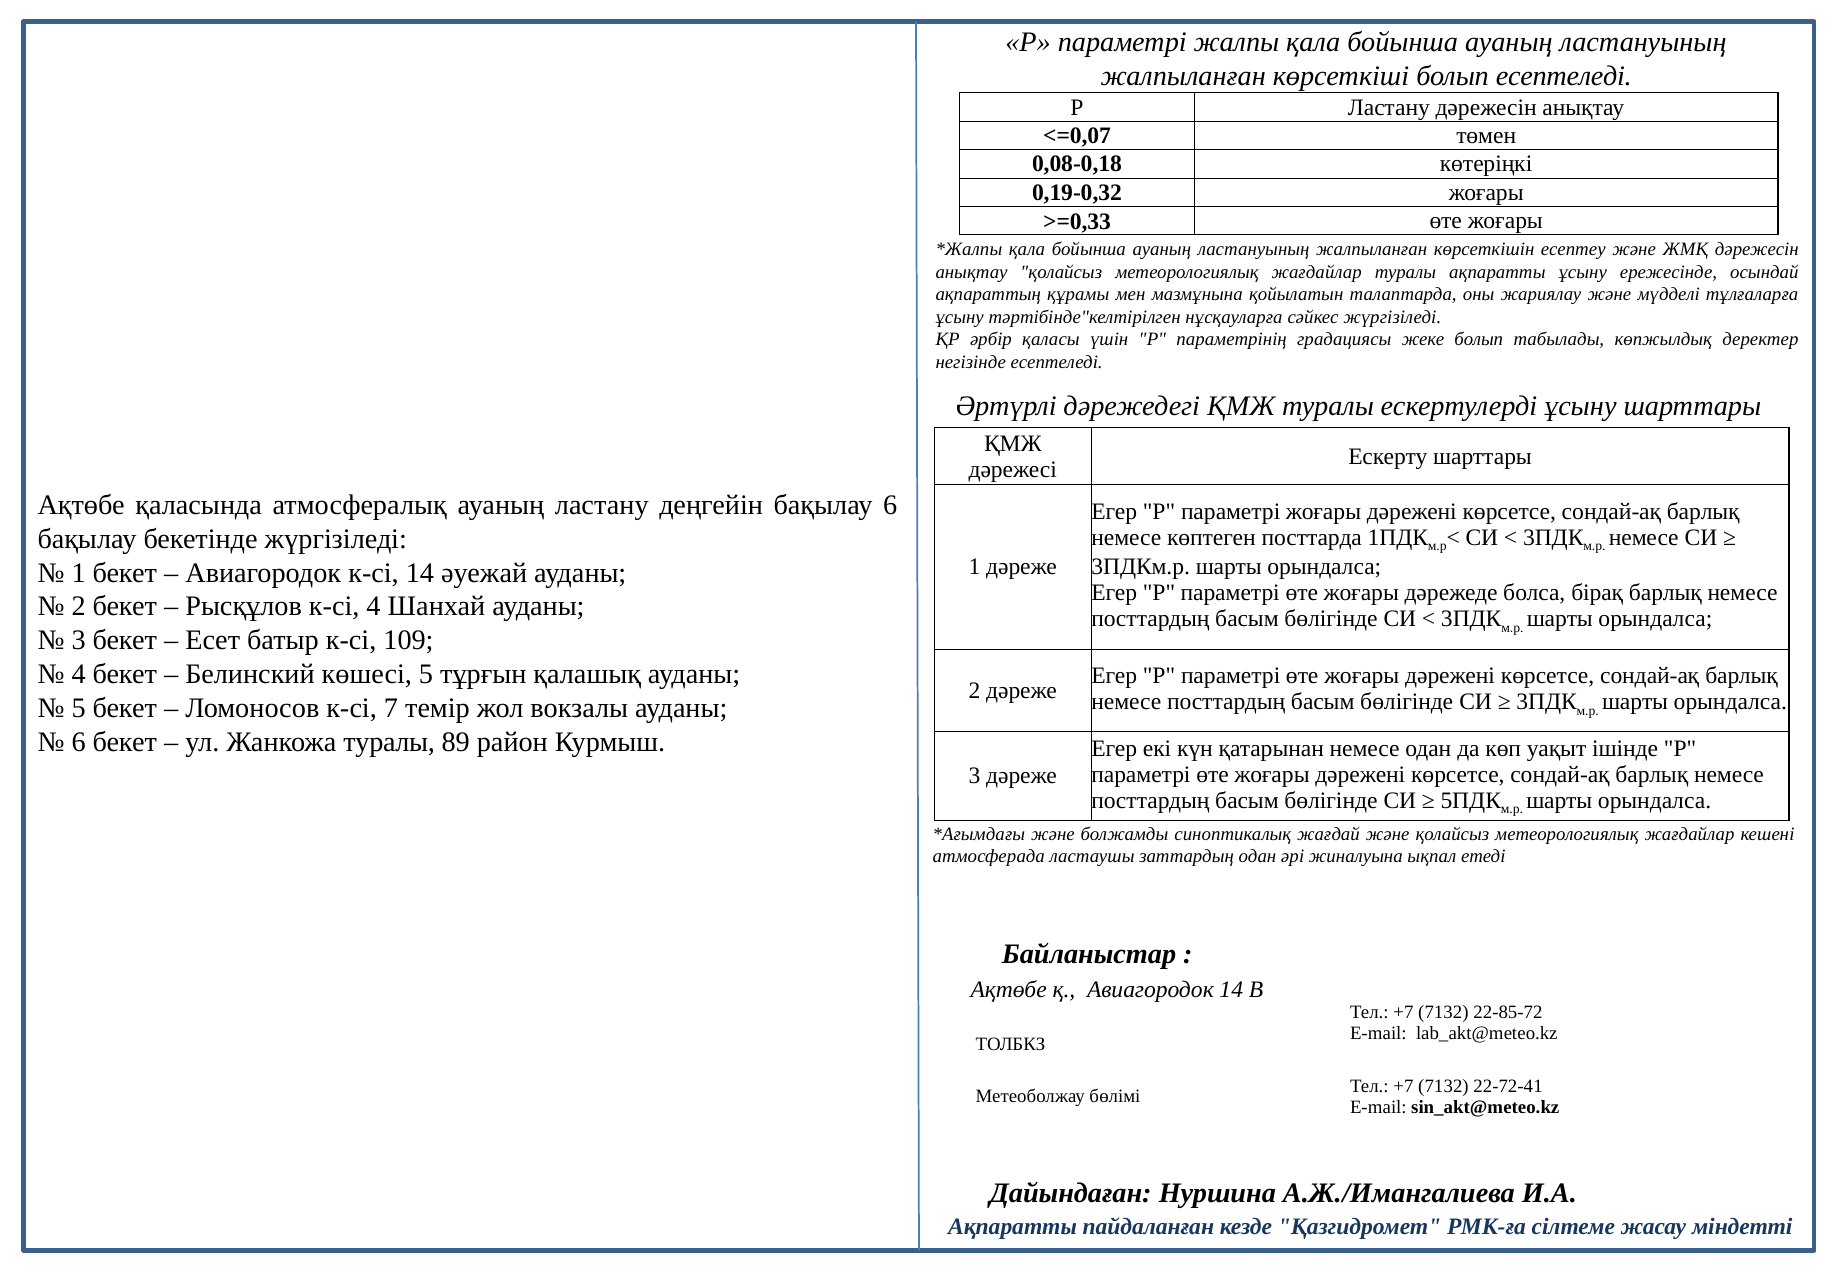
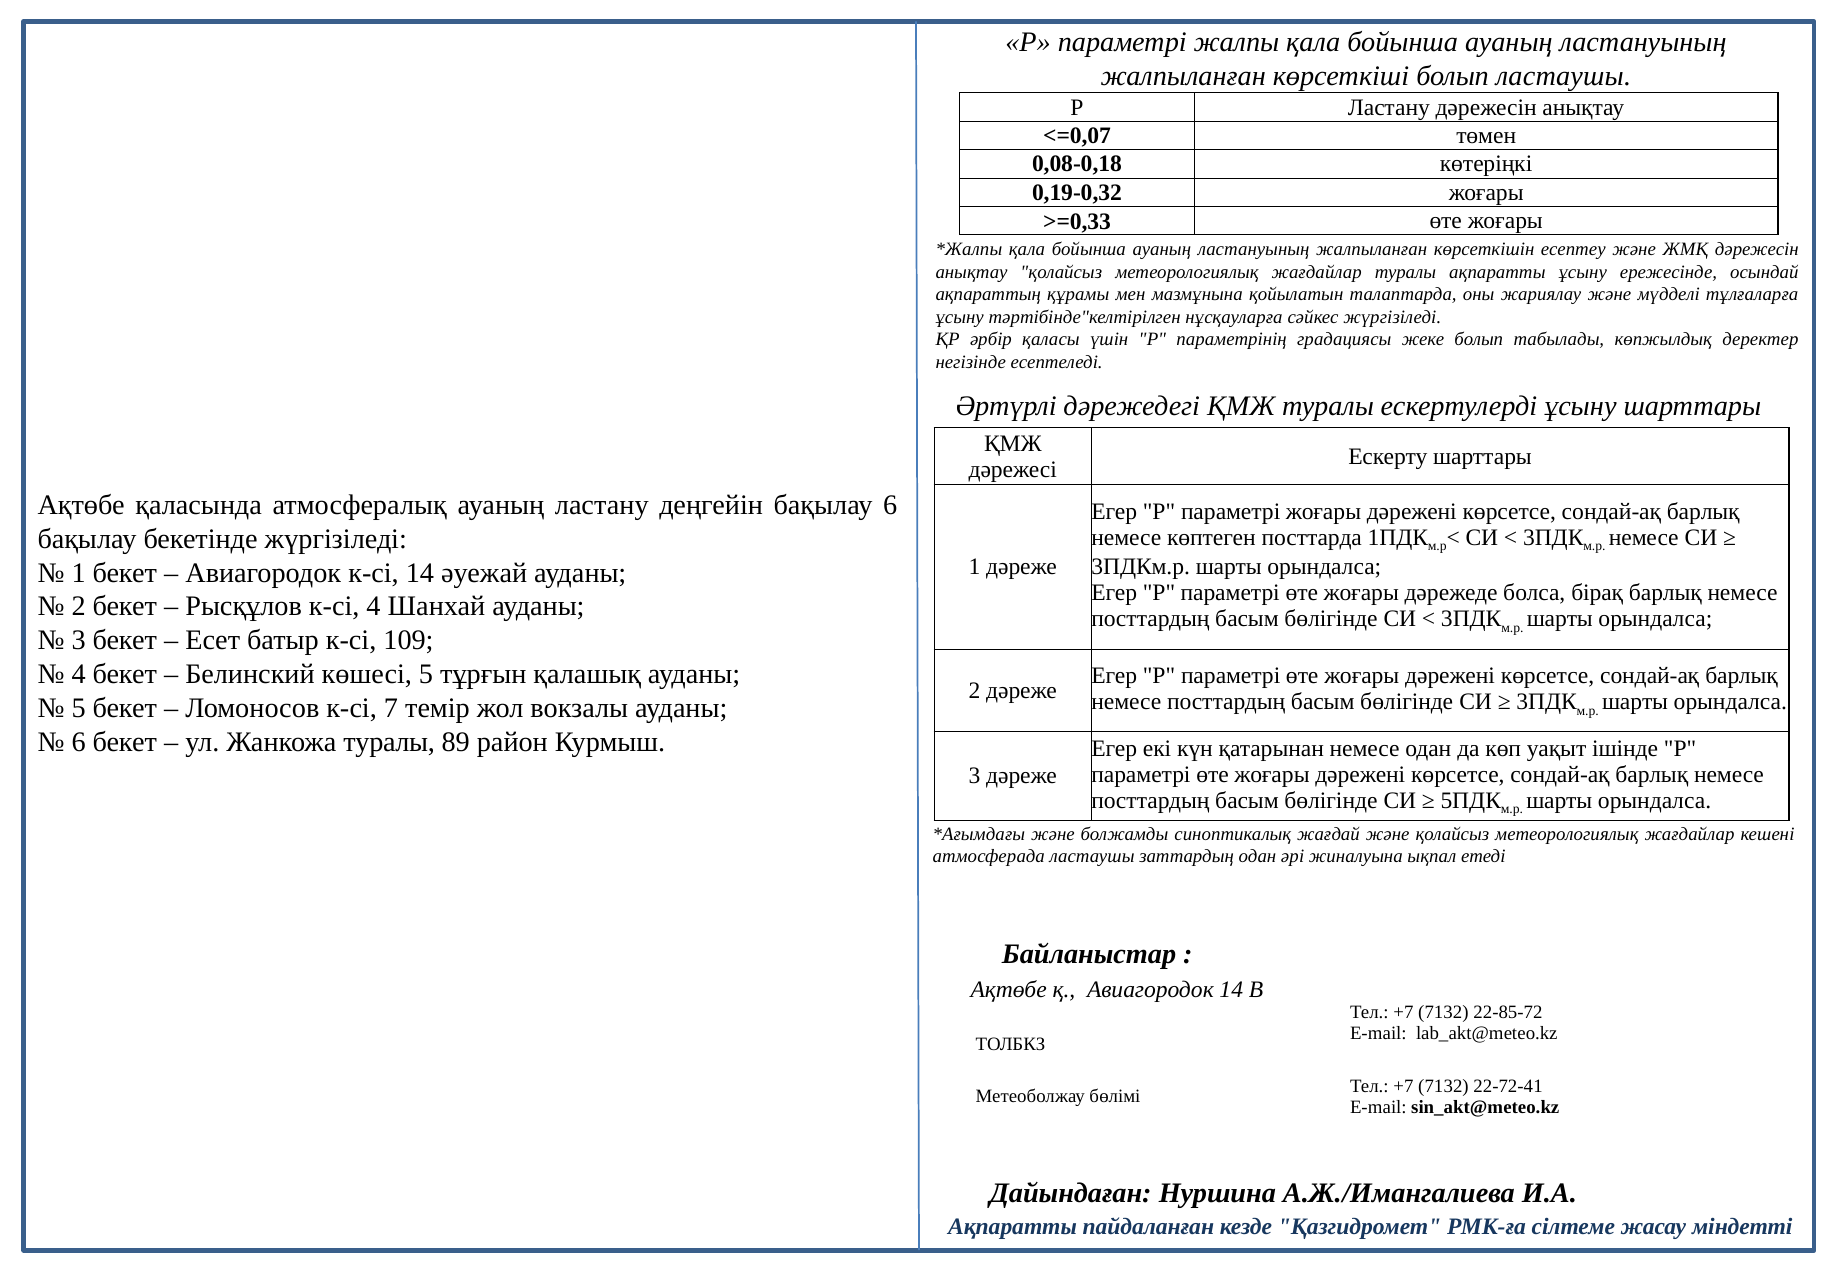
болып есептеледі: есептеледі -> ластаушы
